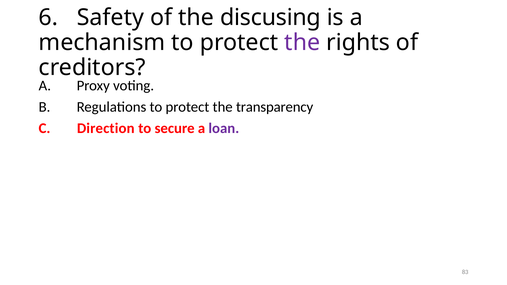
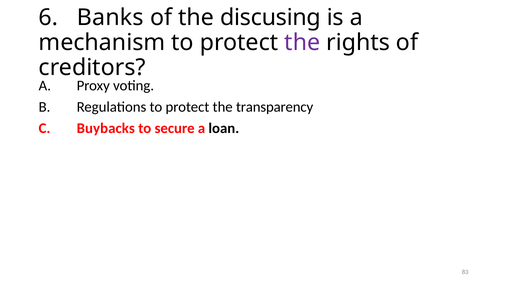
Safety: Safety -> Banks
Direction: Direction -> Buybacks
loan colour: purple -> black
